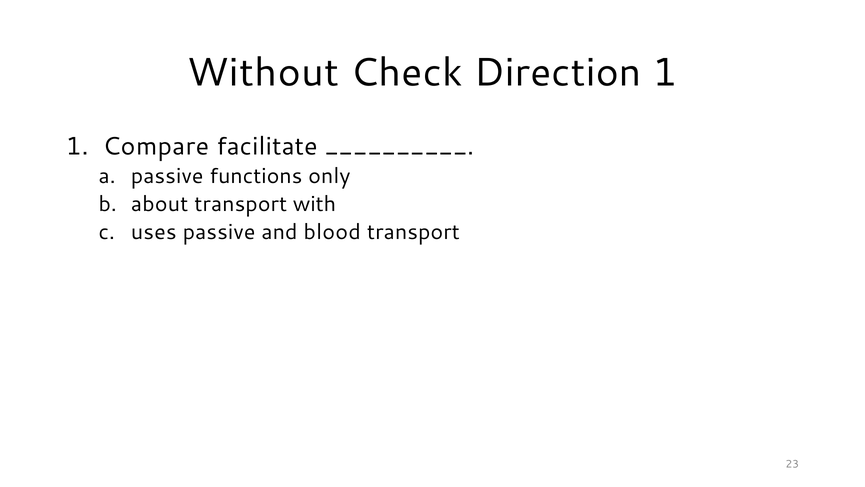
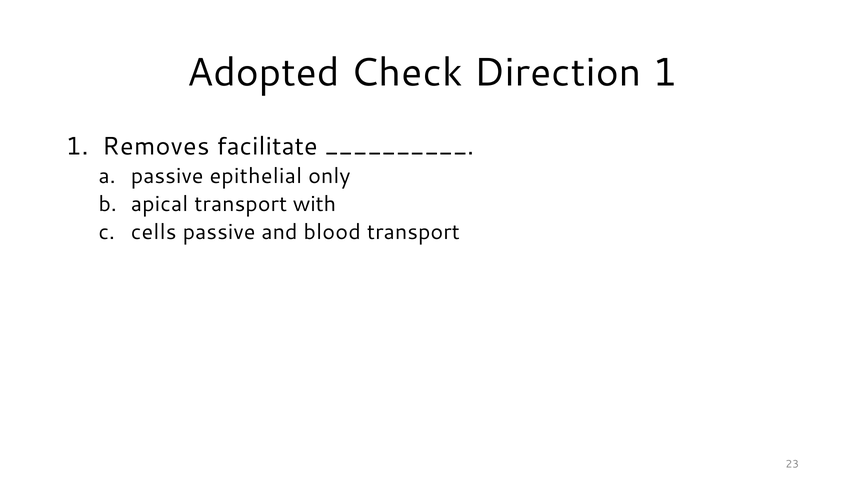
Without: Without -> Adopted
Compare: Compare -> Removes
functions: functions -> epithelial
about: about -> apical
uses: uses -> cells
